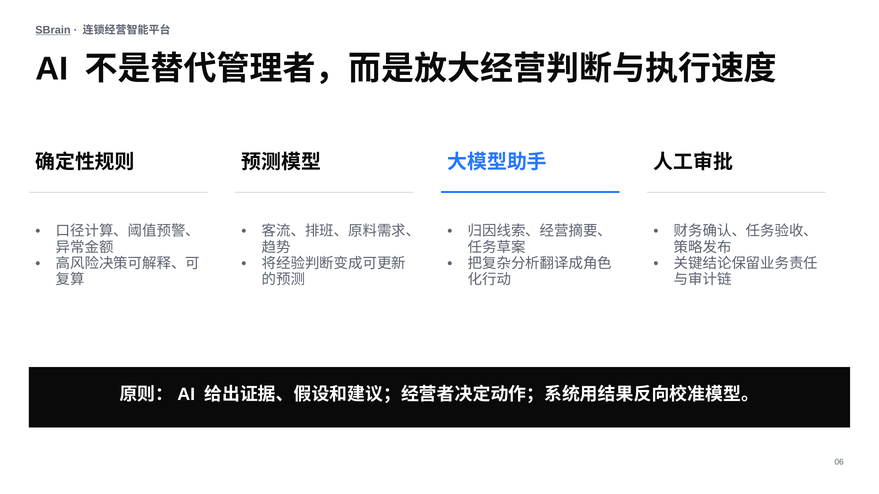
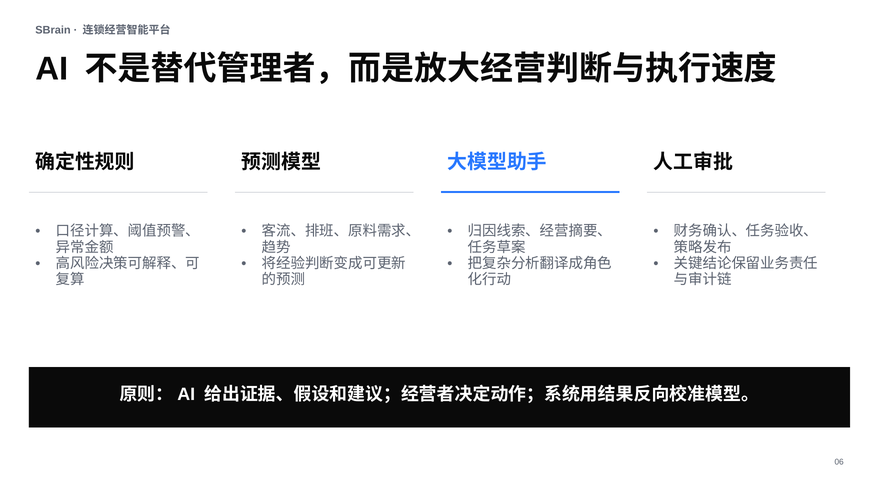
SBrain underline: present -> none
